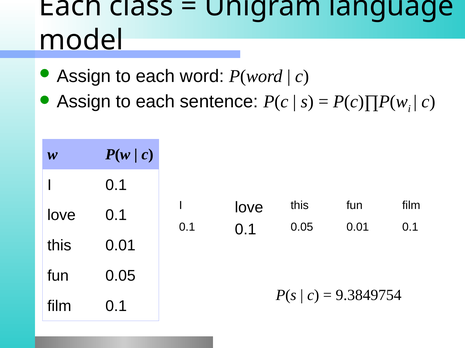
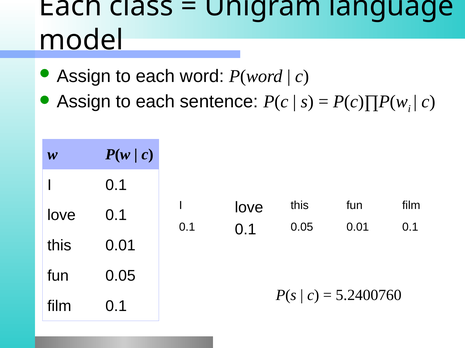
9.3849754: 9.3849754 -> 5.2400760
